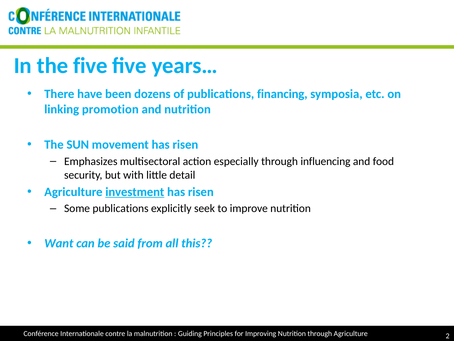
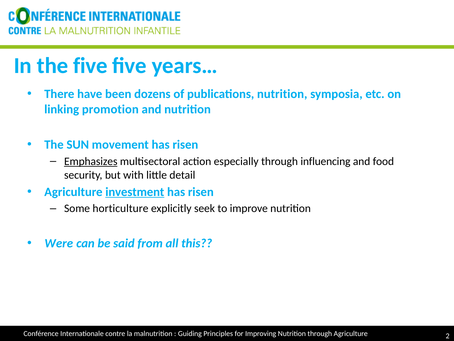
publications financing: financing -> nutrition
Emphasizes underline: none -> present
Some publications: publications -> horticulture
Want: Want -> Were
